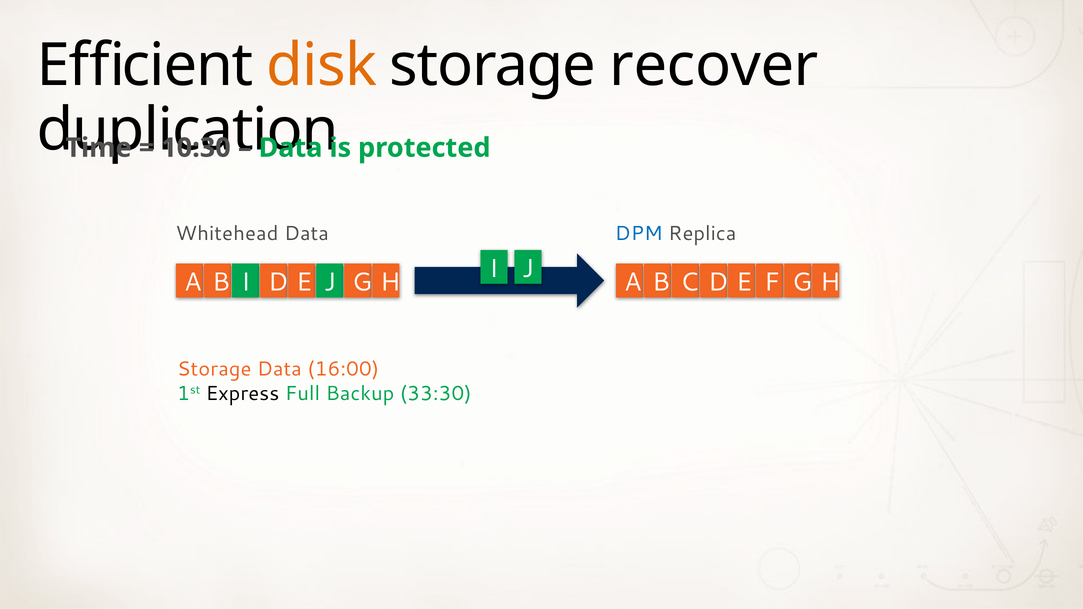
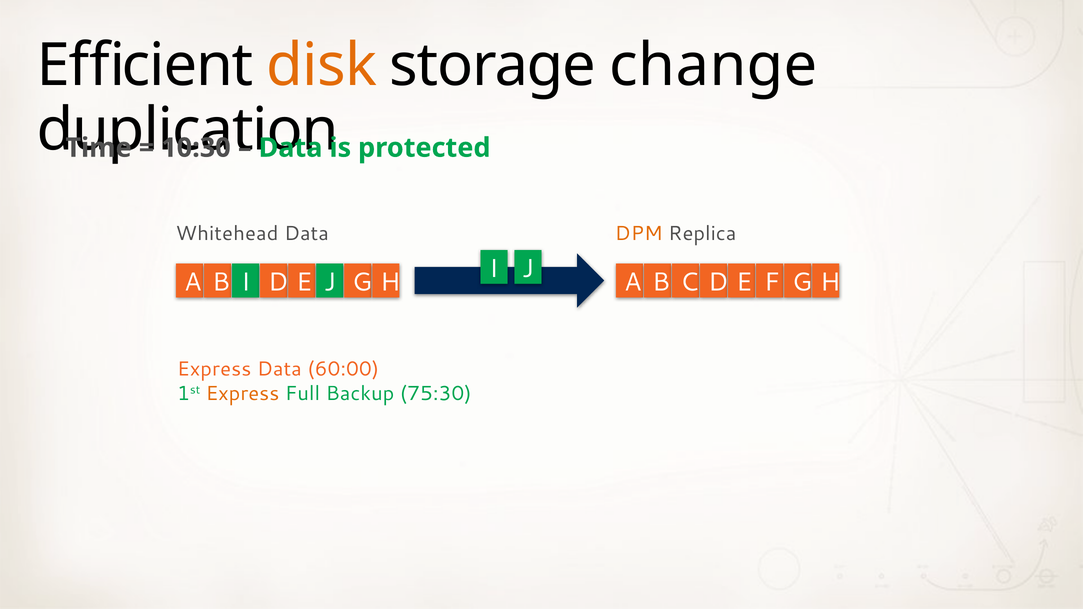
recover: recover -> change
DPM colour: blue -> orange
Storage at (214, 369): Storage -> Express
16:00: 16:00 -> 60:00
Express at (243, 393) colour: black -> orange
33:30: 33:30 -> 75:30
